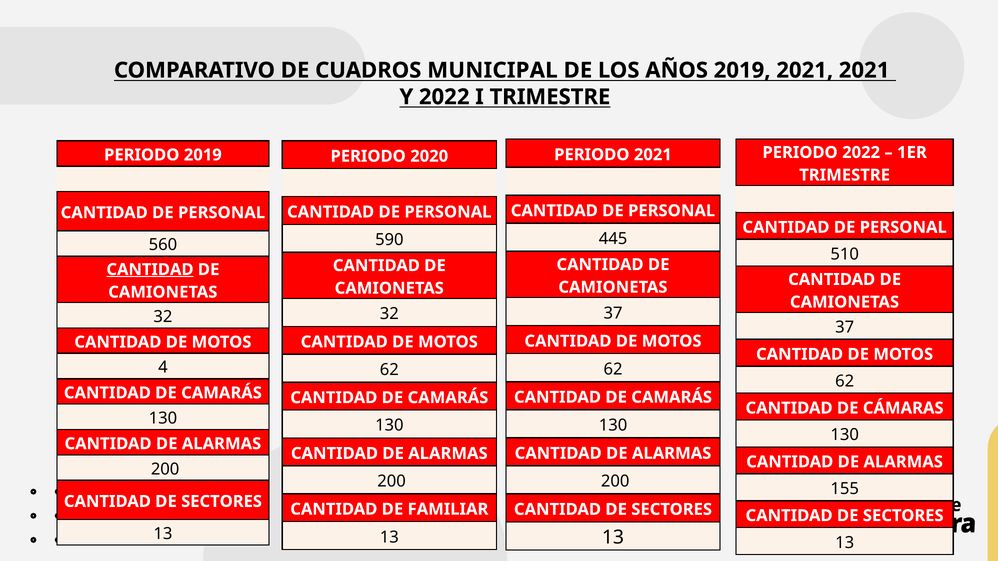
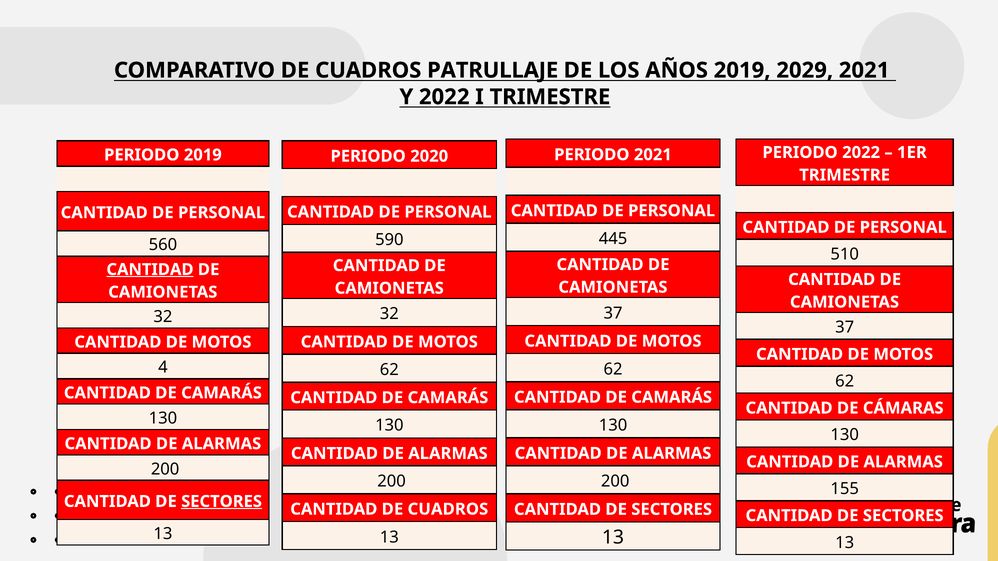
MUNICIPAL: MUNICIPAL -> PATRULLAJE
2019 2021: 2021 -> 2029
SECTORES at (222, 502) underline: none -> present
CANTIDAD DE FAMILIAR: FAMILIAR -> CUADROS
